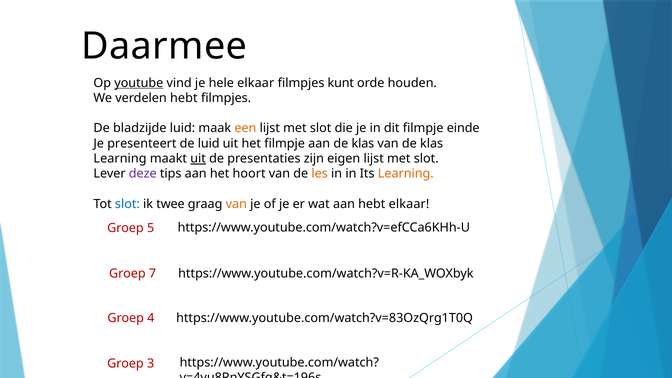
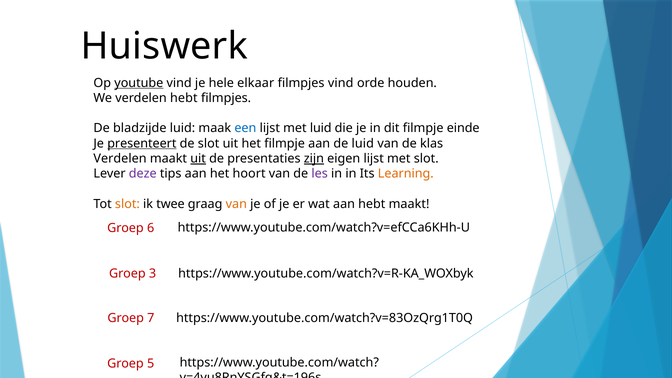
Daarmee: Daarmee -> Huiswerk
filmpjes kunt: kunt -> vind
een colour: orange -> blue
slot at (321, 128): slot -> luid
presenteert underline: none -> present
de luid: luid -> slot
aan de klas: klas -> luid
Learning at (120, 158): Learning -> Verdelen
zijn underline: none -> present
les colour: orange -> purple
slot at (127, 204) colour: blue -> orange
hebt elkaar: elkaar -> maakt
5: 5 -> 6
7: 7 -> 3
4: 4 -> 7
3: 3 -> 5
